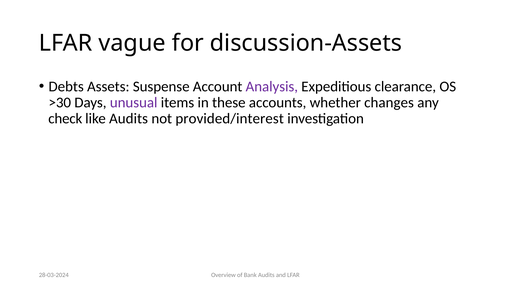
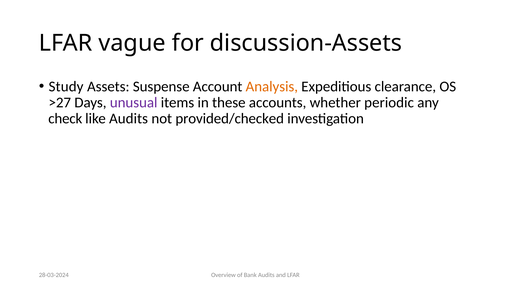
Debts: Debts -> Study
Analysis colour: purple -> orange
>30: >30 -> >27
changes: changes -> periodic
provided/interest: provided/interest -> provided/checked
